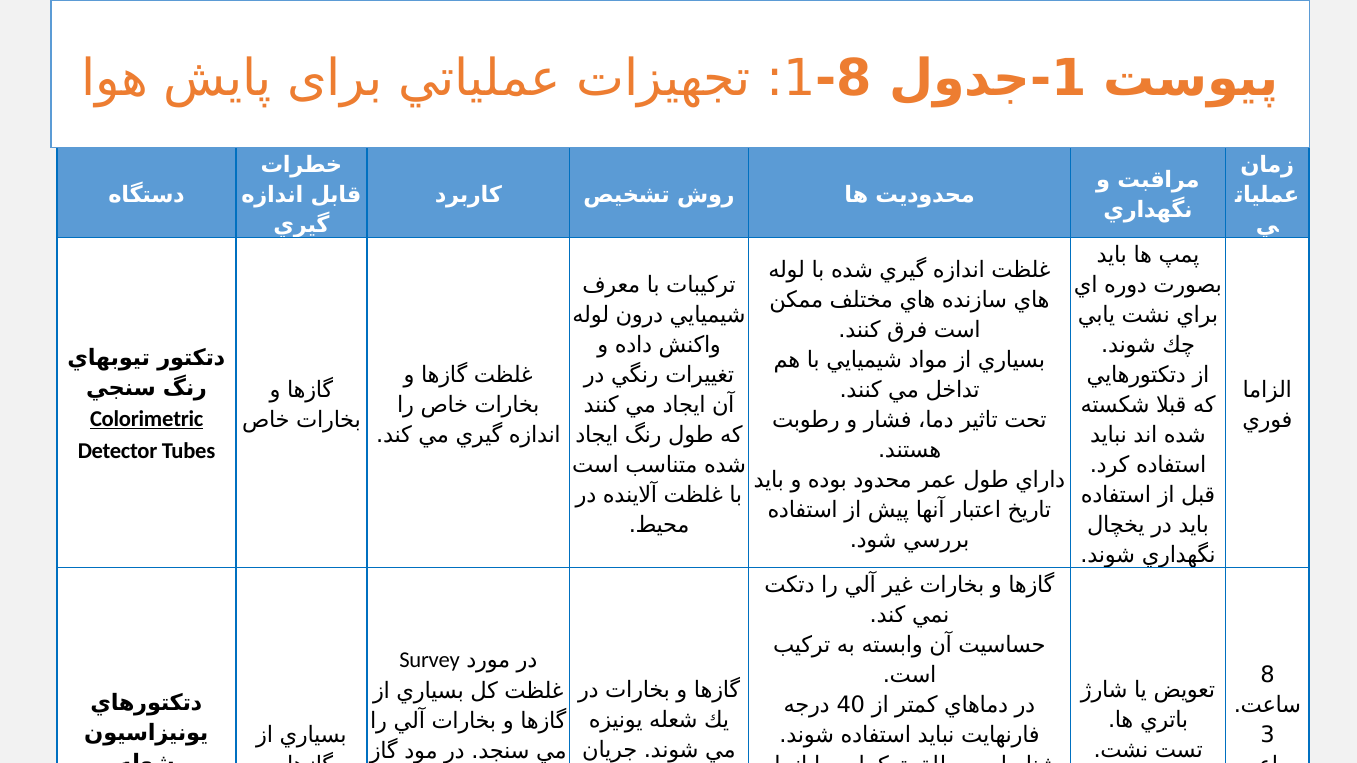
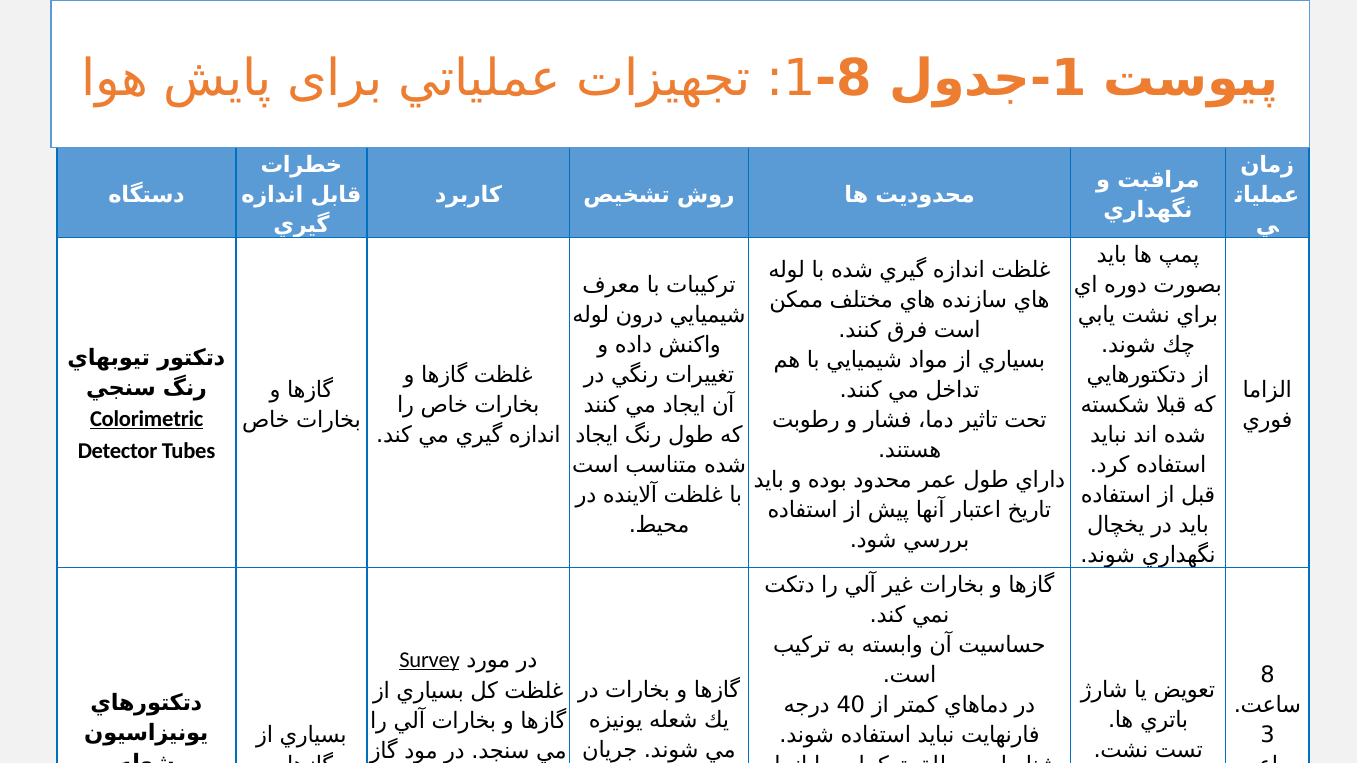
Survey underline: none -> present
